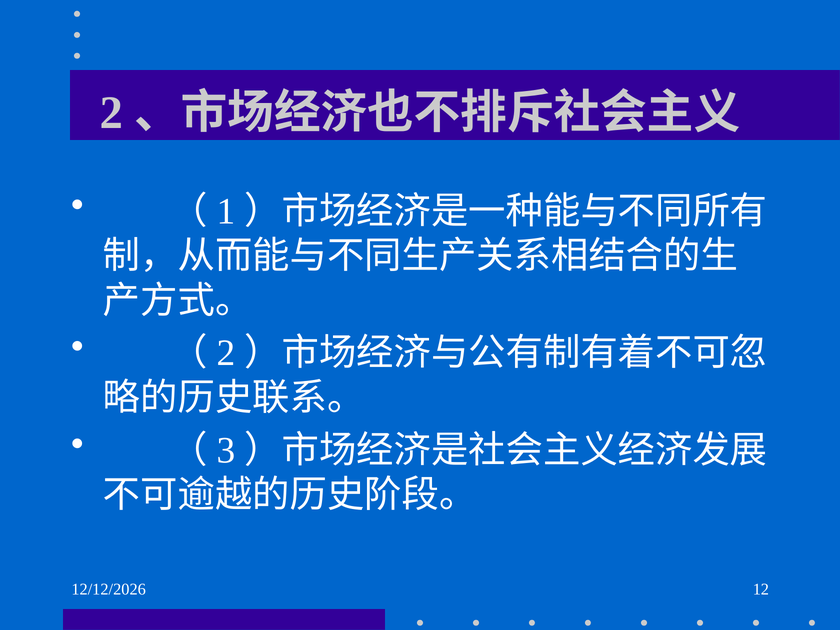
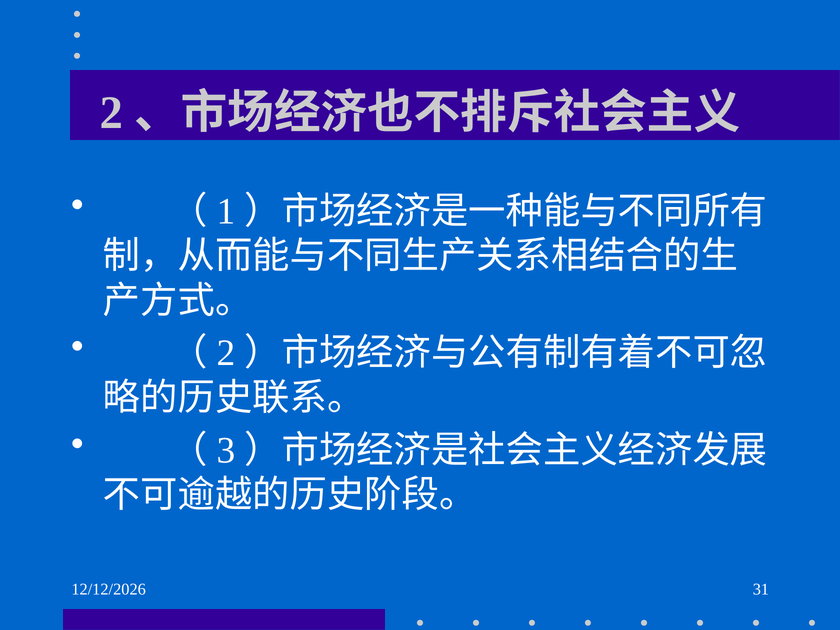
12: 12 -> 31
